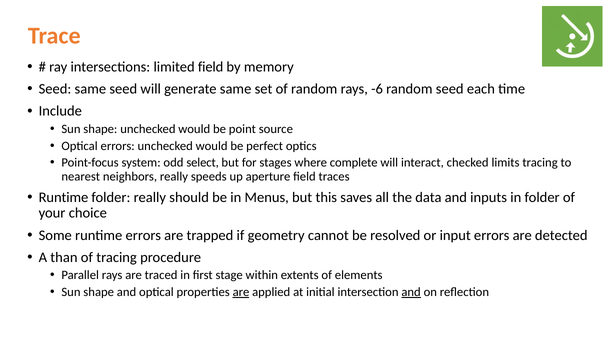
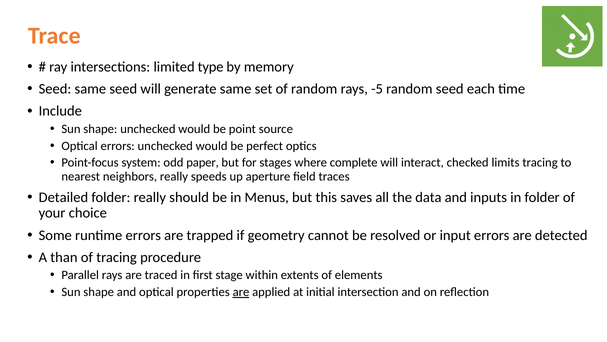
limited field: field -> type
-6: -6 -> -5
select: select -> paper
Runtime at (63, 197): Runtime -> Detailed
and at (411, 292) underline: present -> none
